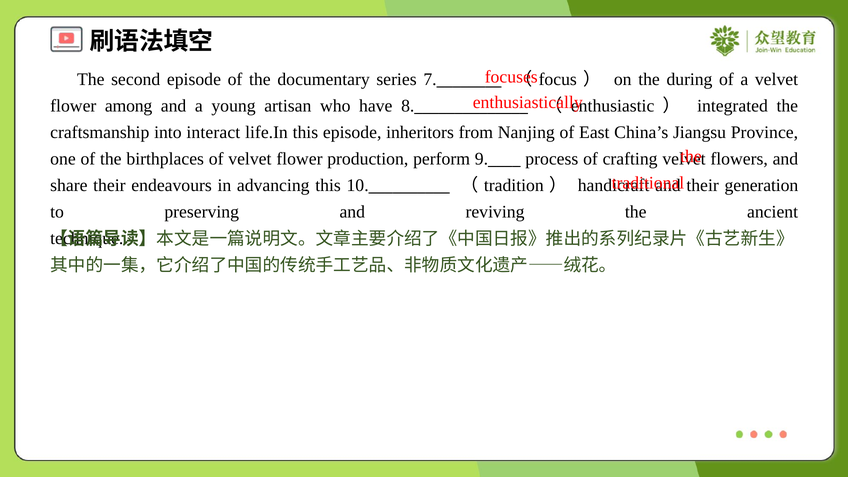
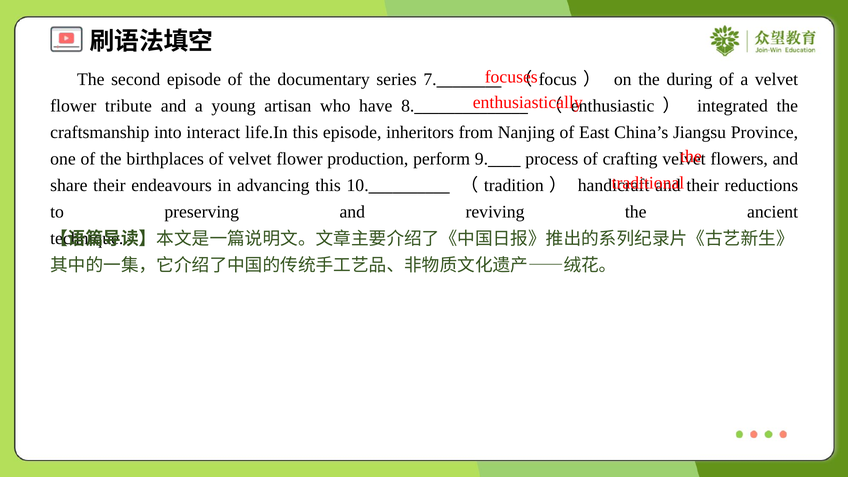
among: among -> tribute
generation: generation -> reductions
